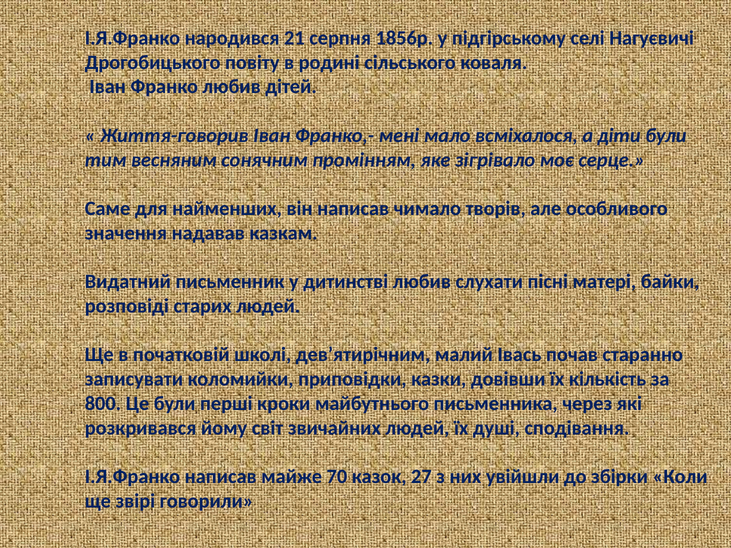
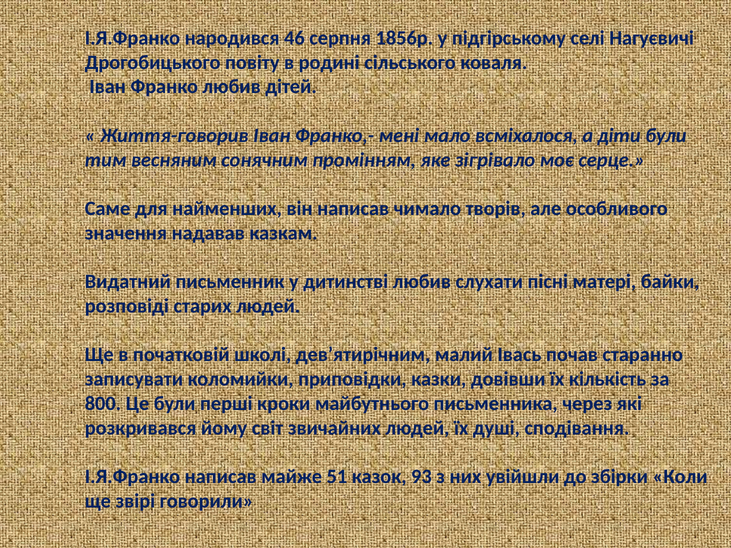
21: 21 -> 46
70: 70 -> 51
27: 27 -> 93
